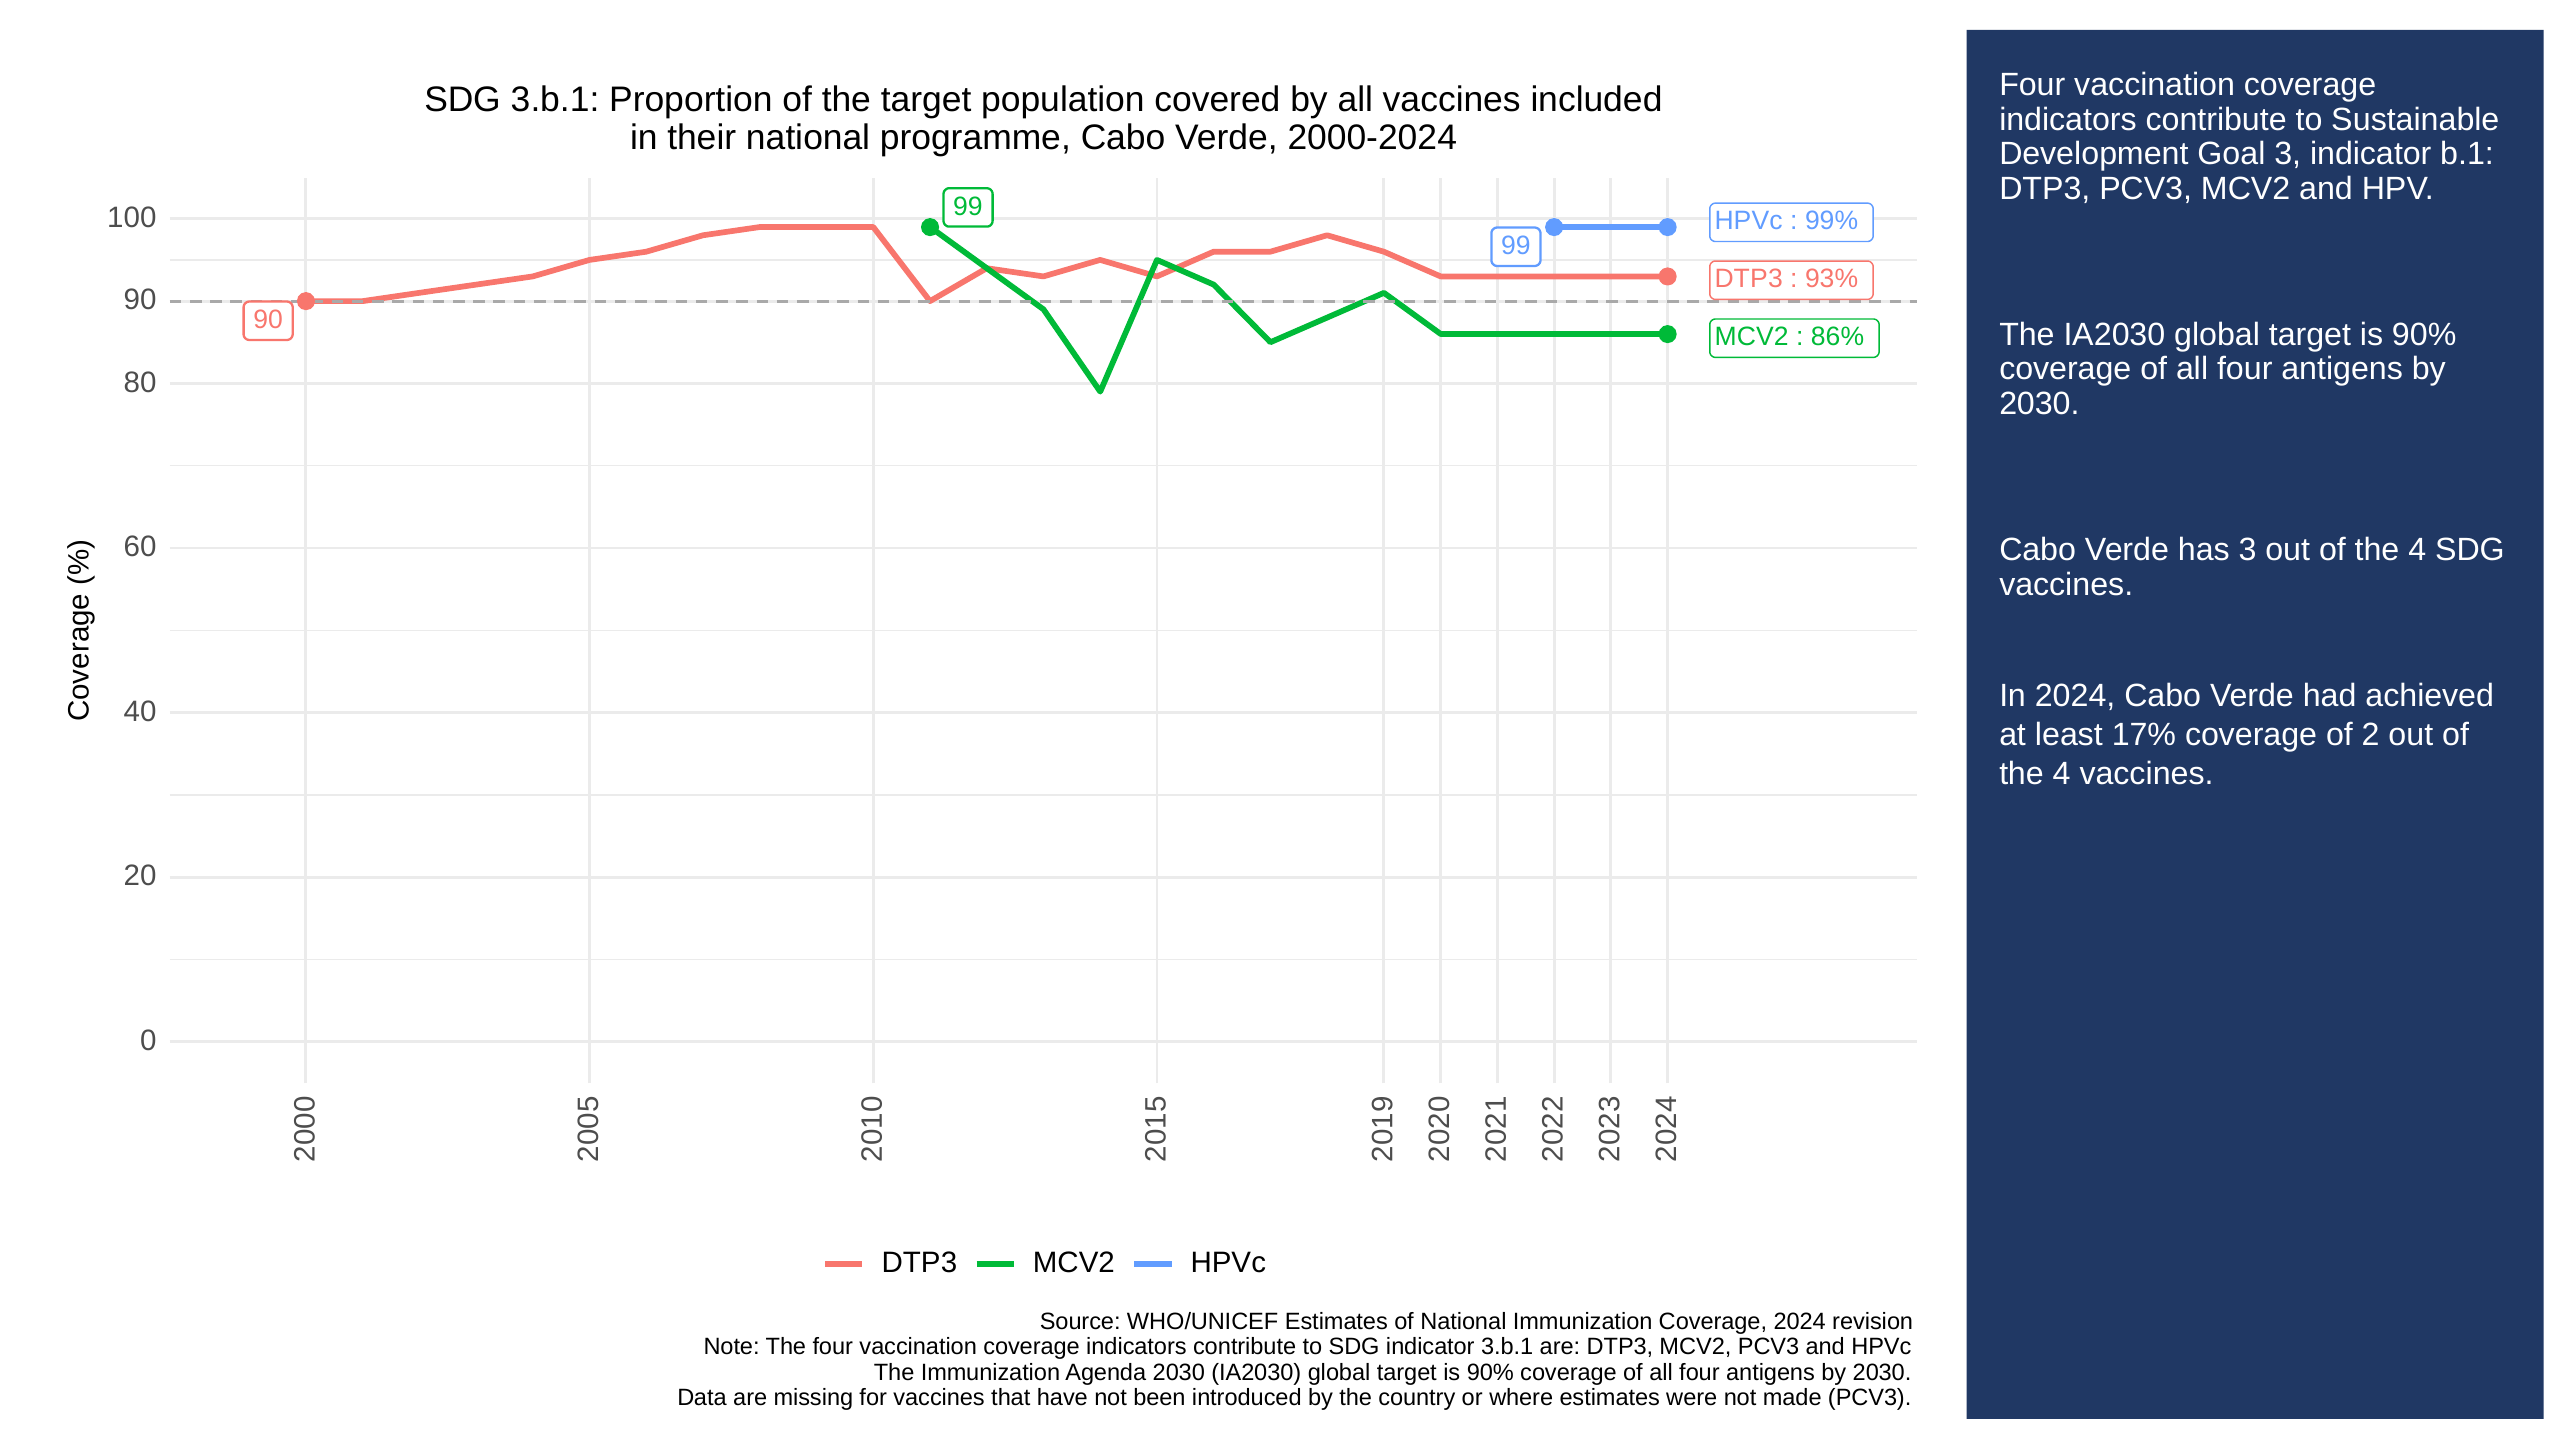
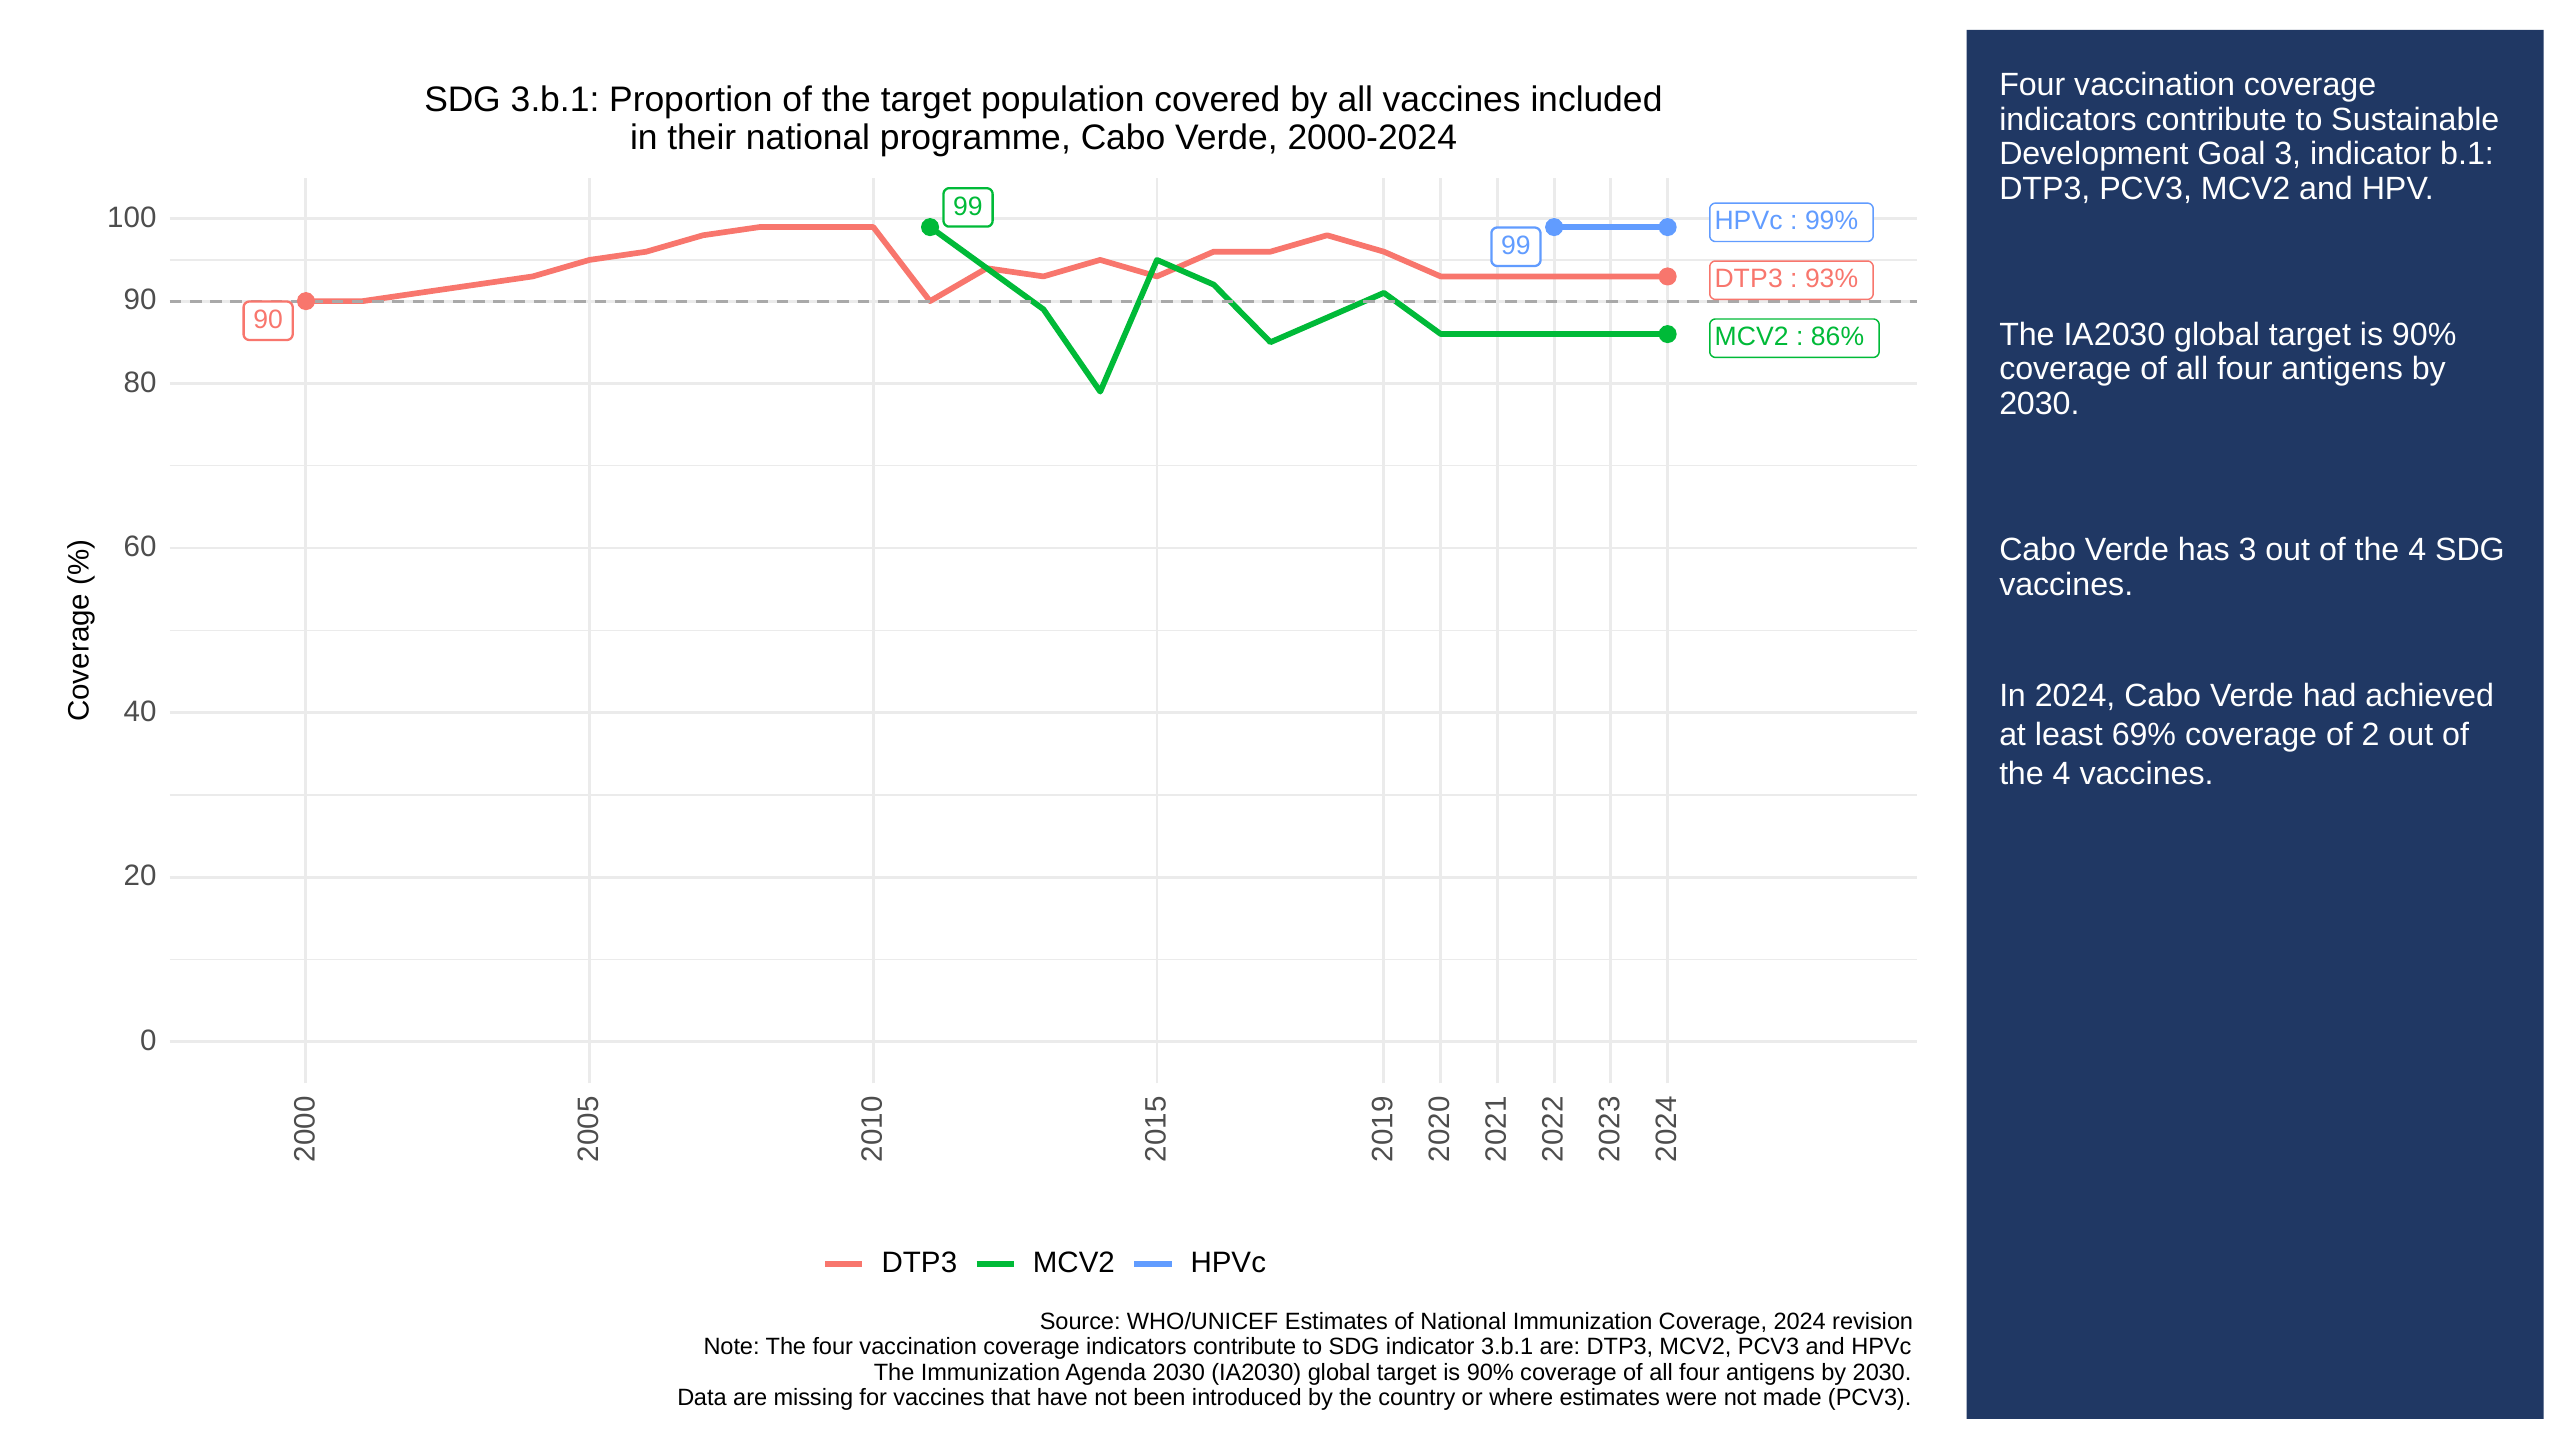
17%: 17% -> 69%
